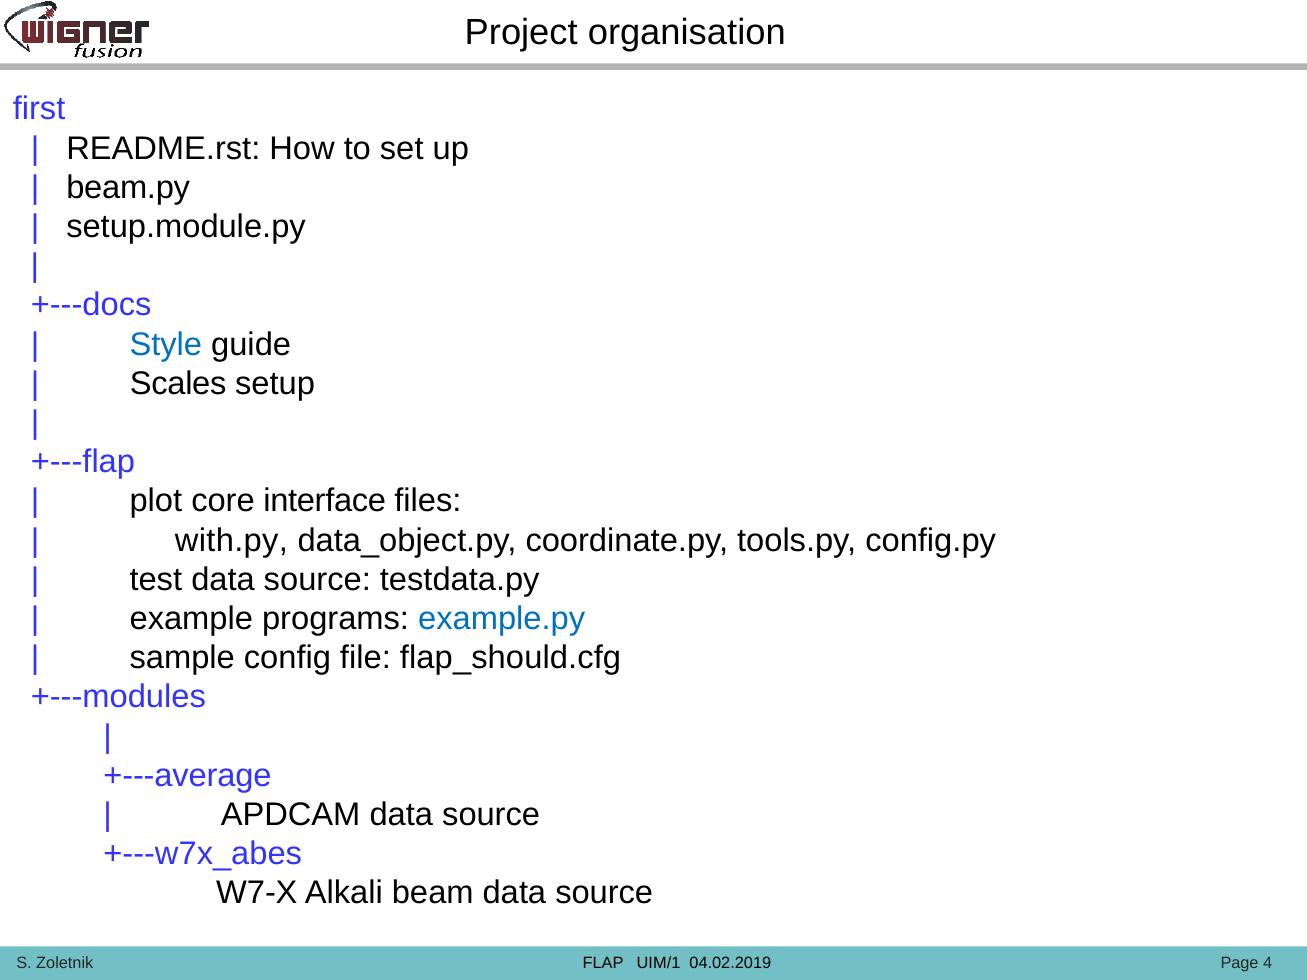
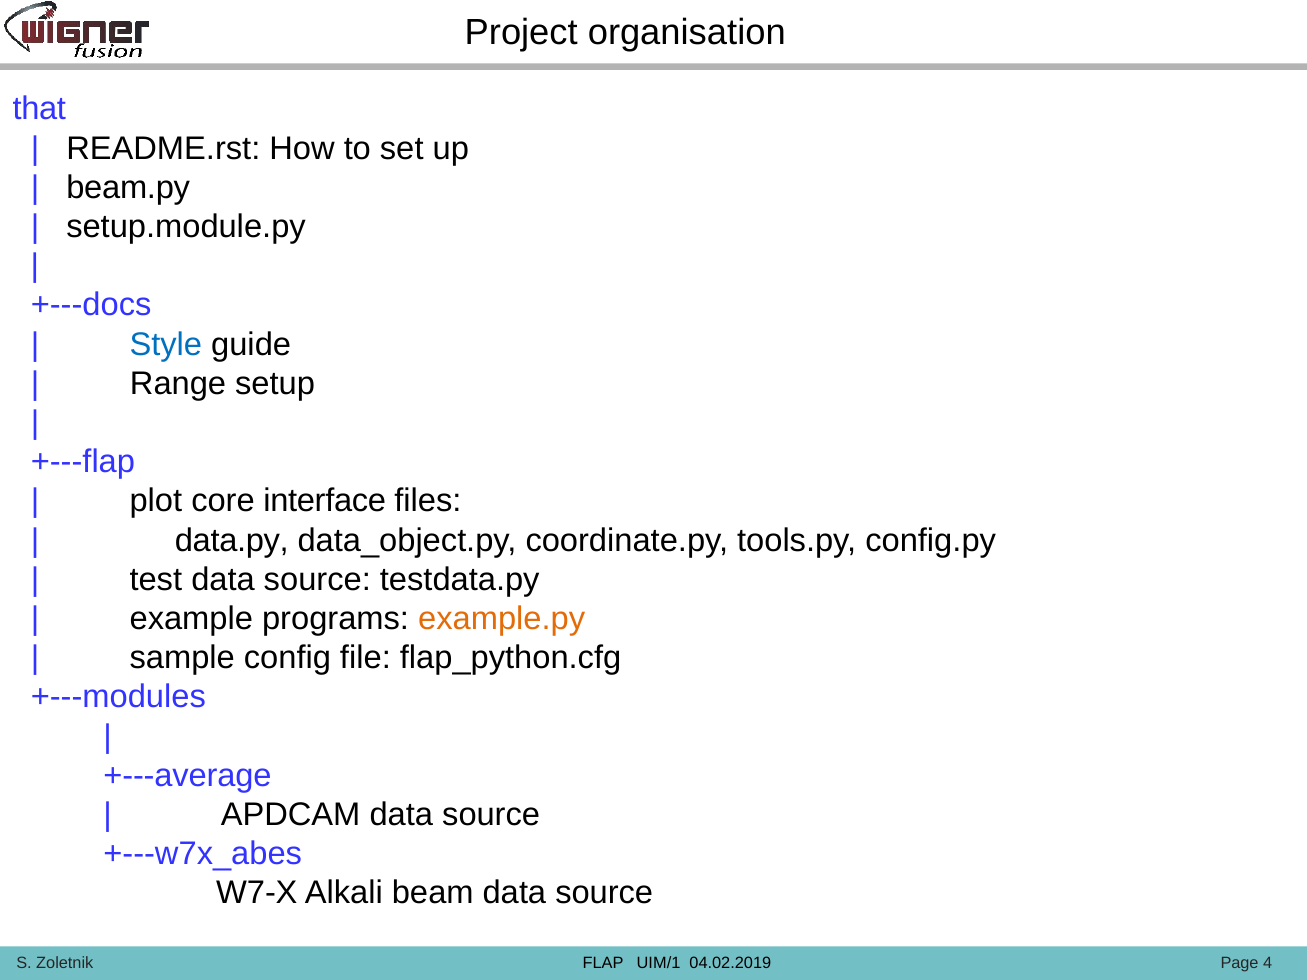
first: first -> that
Scales: Scales -> Range
with.py: with.py -> data.py
example.py colour: blue -> orange
flap_should.cfg: flap_should.cfg -> flap_python.cfg
